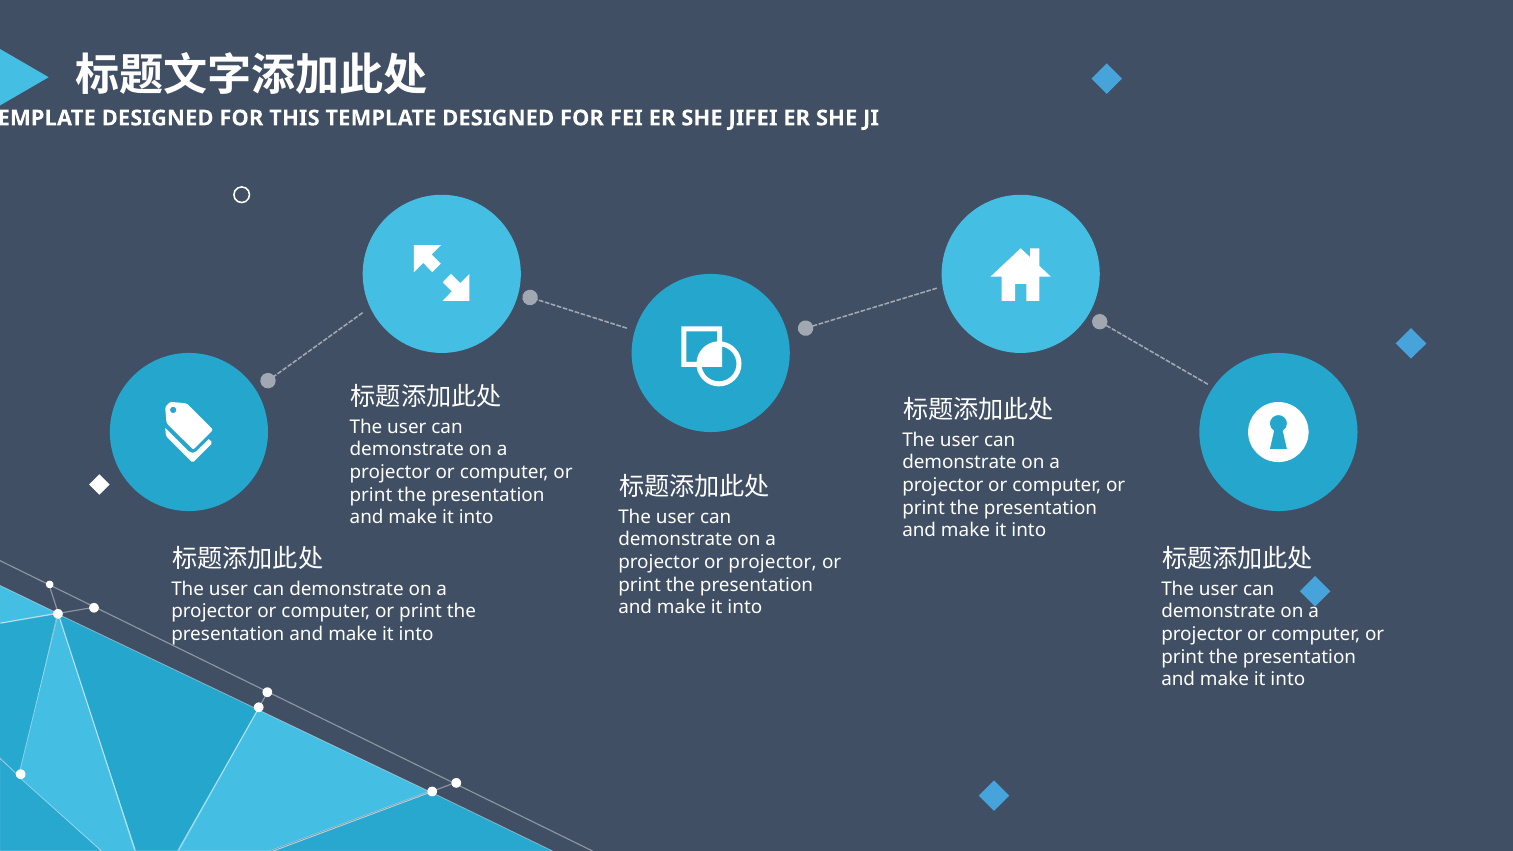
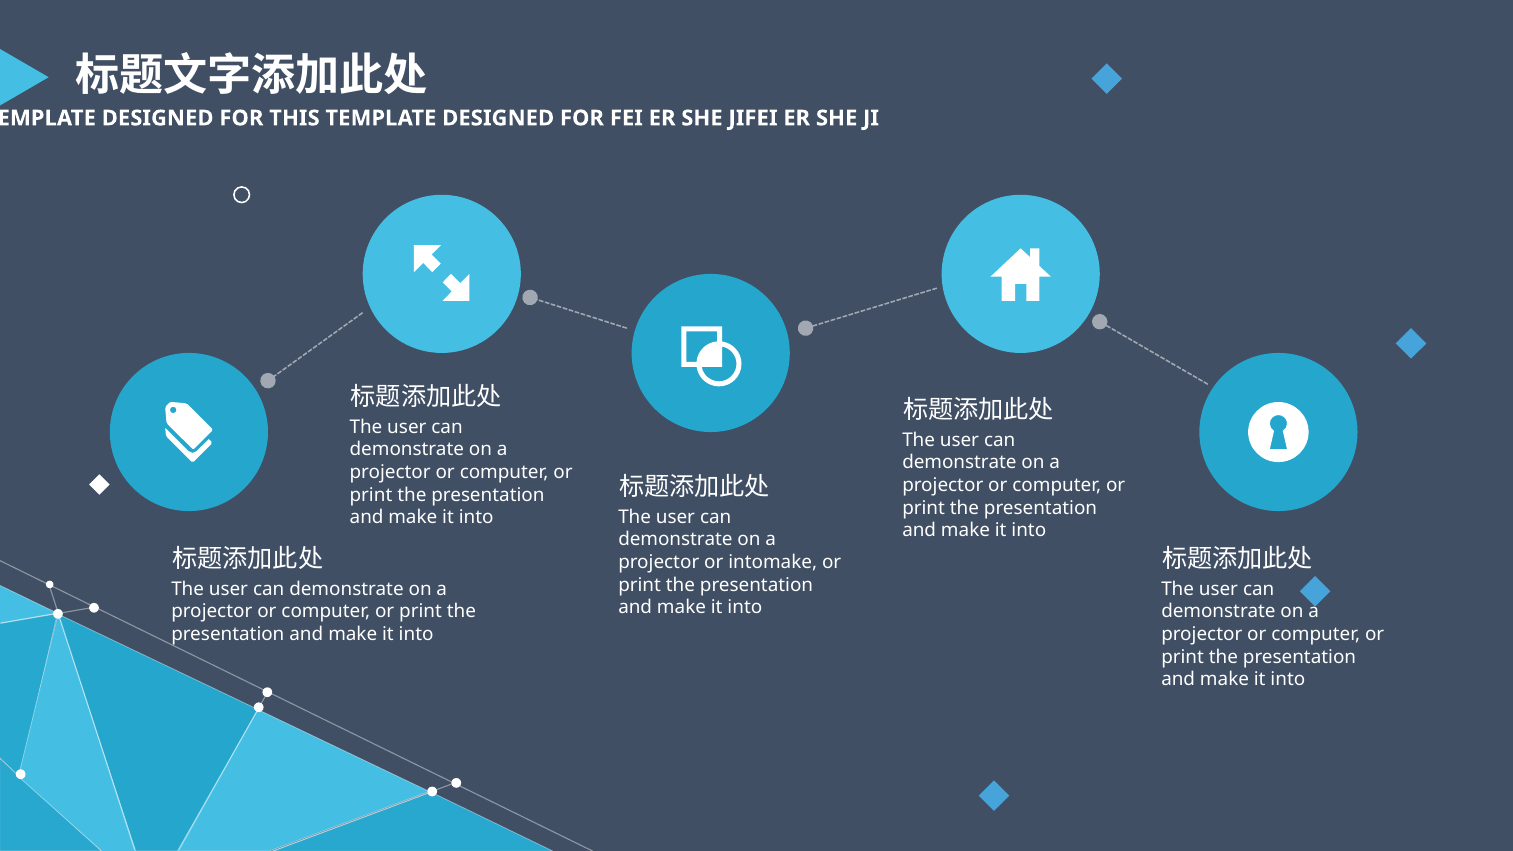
or projector: projector -> intomake
